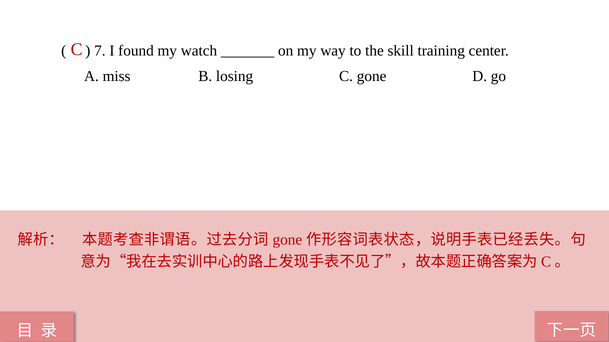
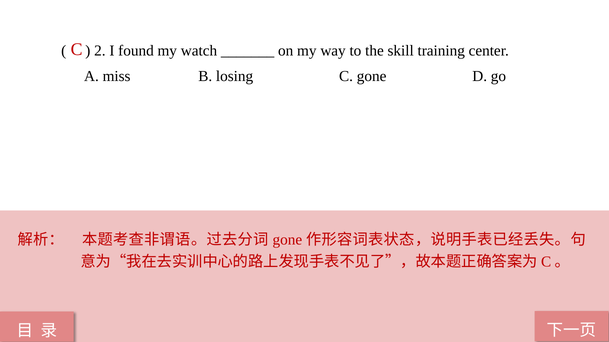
7: 7 -> 2
